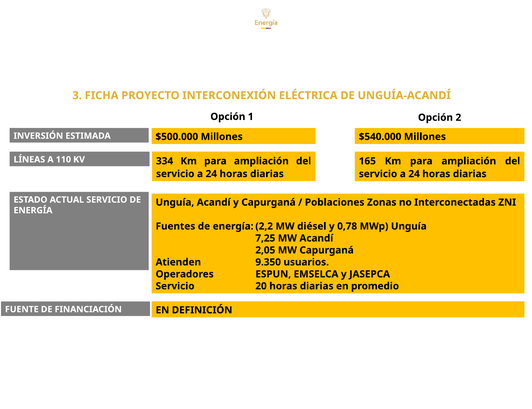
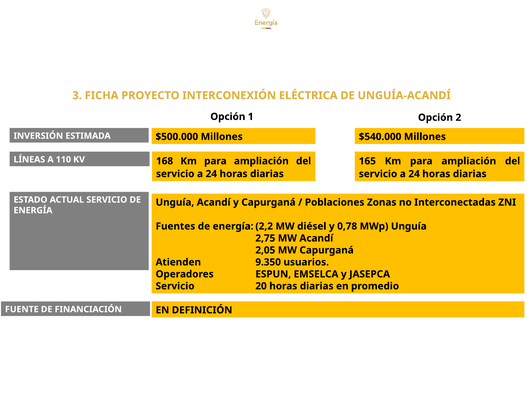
334: 334 -> 168
7,25: 7,25 -> 2,75
